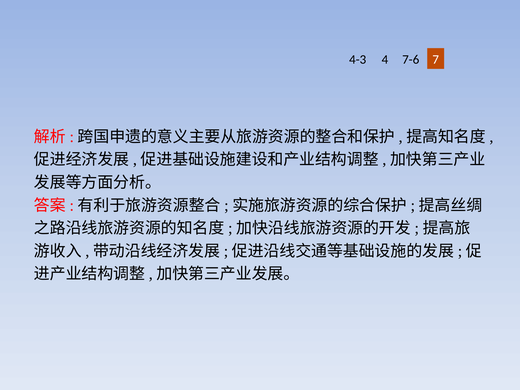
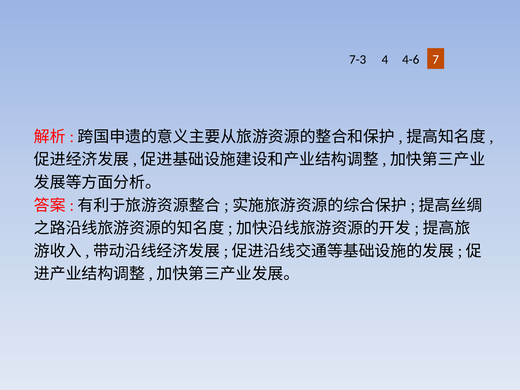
4-3: 4-3 -> 7-3
7-6: 7-6 -> 4-6
